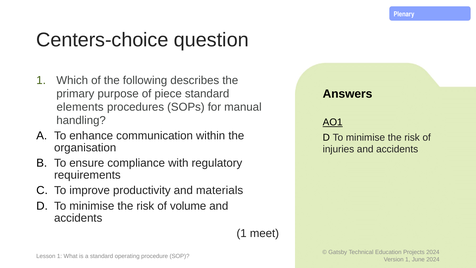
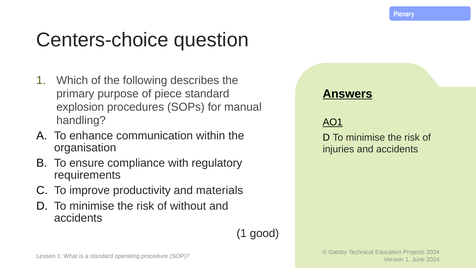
Answers underline: none -> present
elements: elements -> explosion
volume: volume -> without
meet: meet -> good
